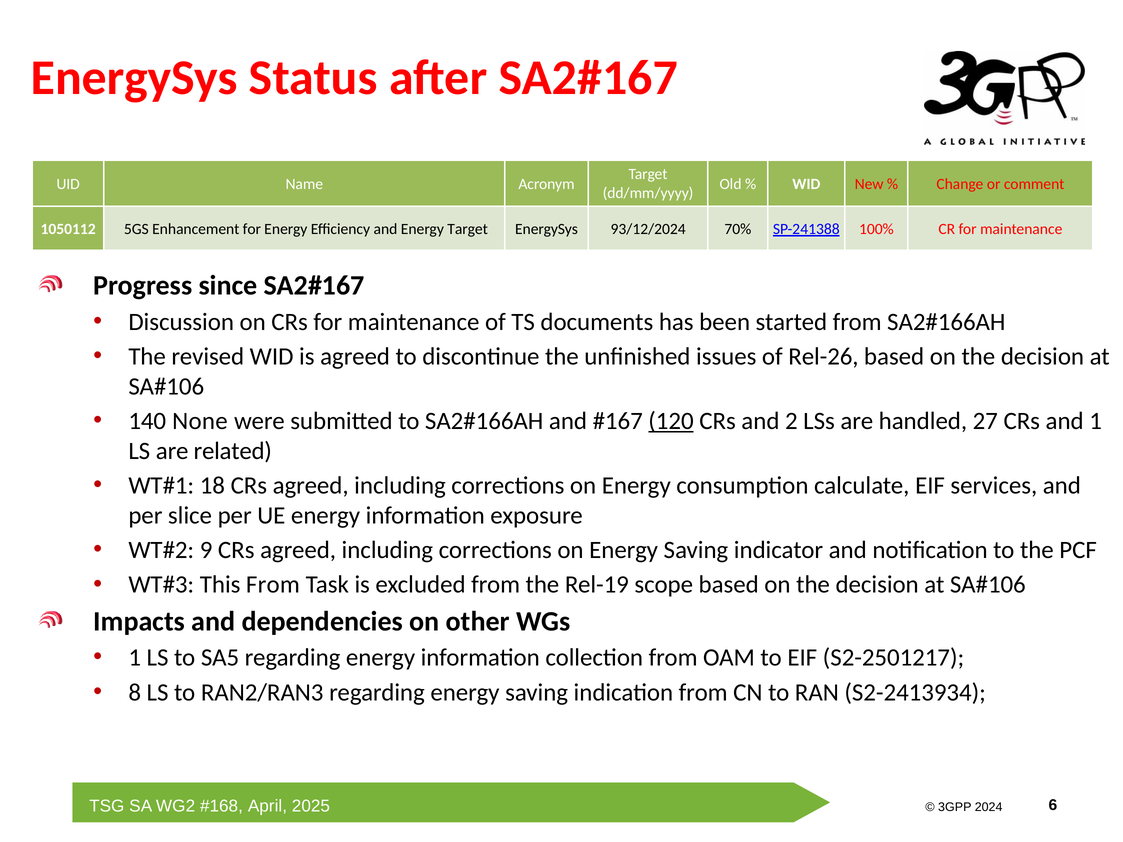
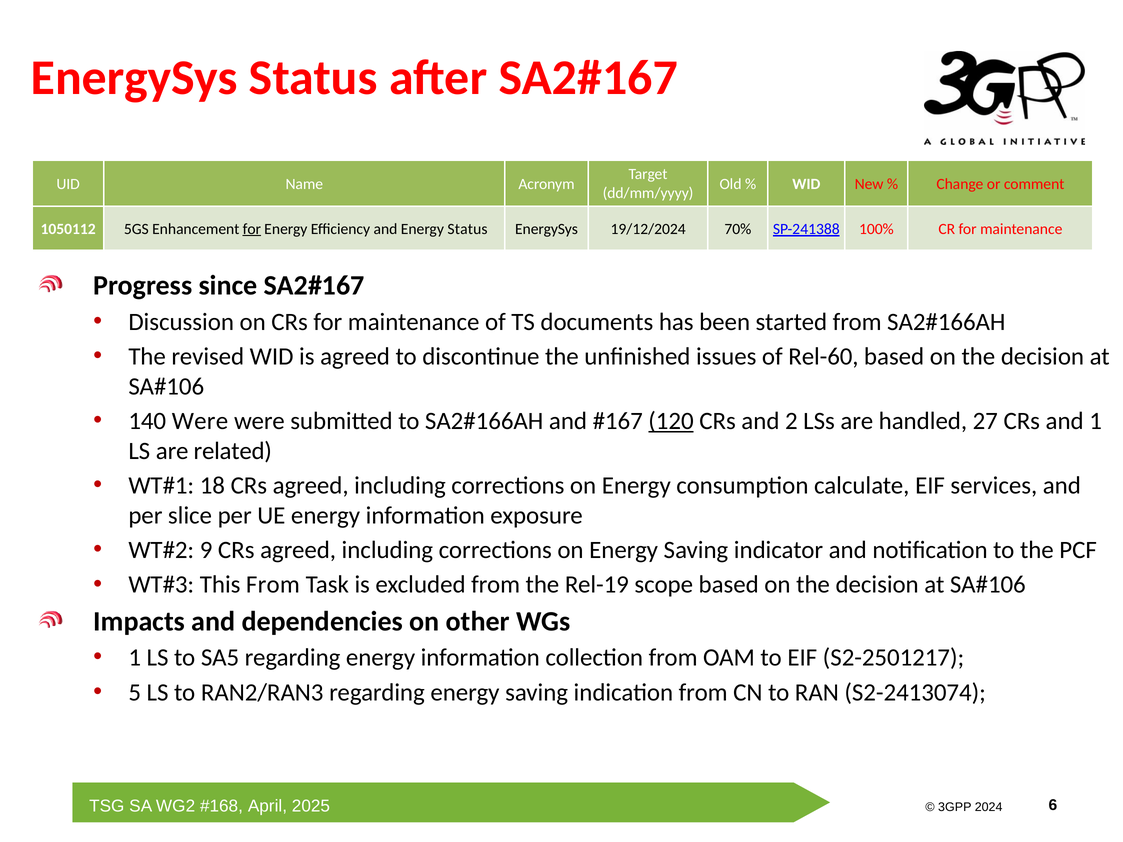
for at (252, 229) underline: none -> present
Energy Target: Target -> Status
93/12/2024: 93/12/2024 -> 19/12/2024
Rel-26: Rel-26 -> Rel-60
140 None: None -> Were
8: 8 -> 5
S2-2413934: S2-2413934 -> S2-2413074
